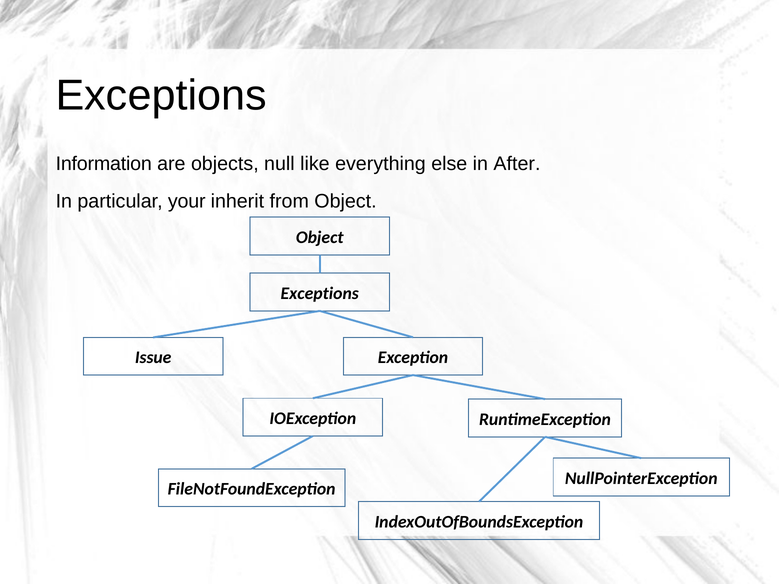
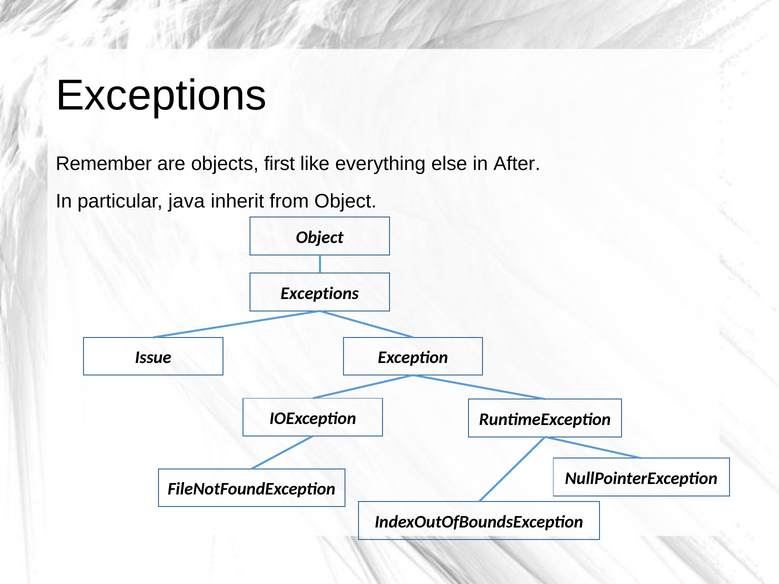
Information: Information -> Remember
null: null -> first
your: your -> java
